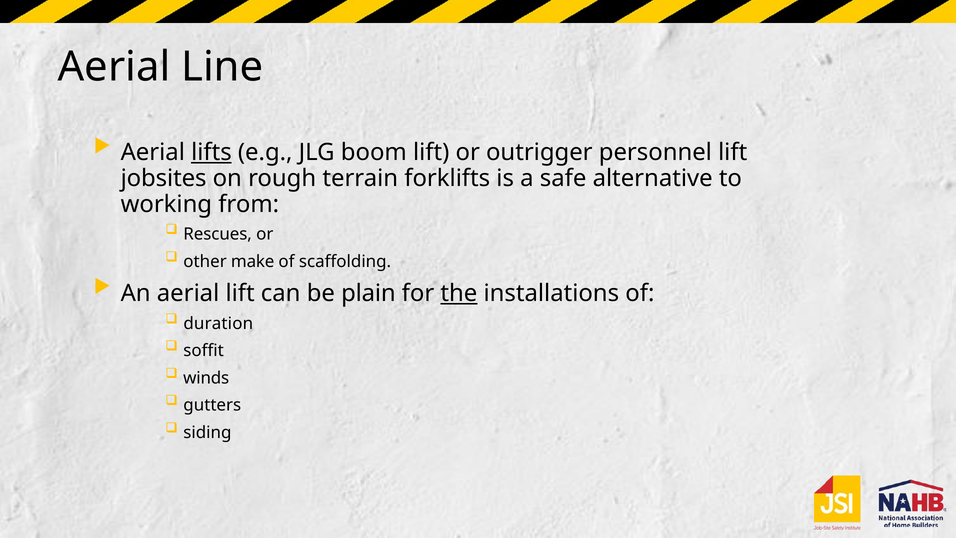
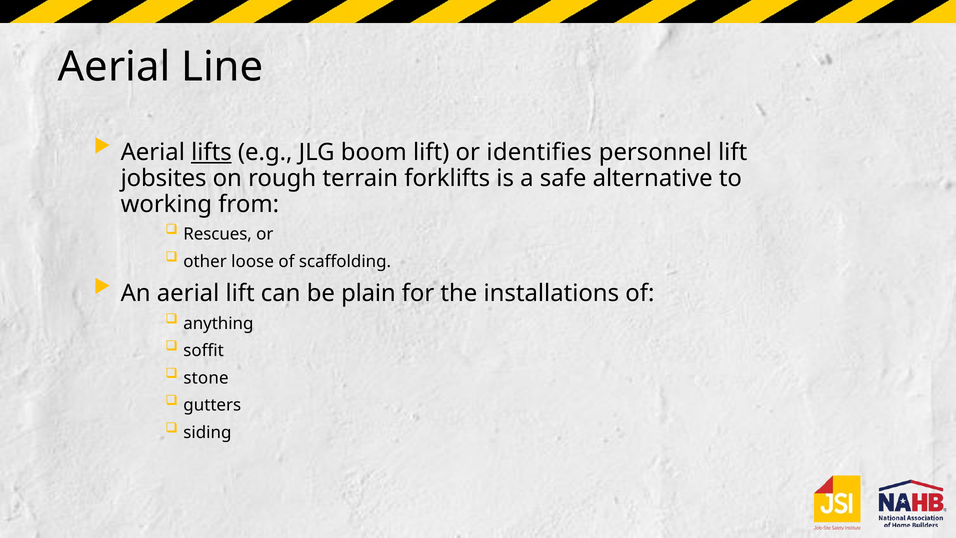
outrigger: outrigger -> identifies
make: make -> loose
the underline: present -> none
duration: duration -> anything
winds: winds -> stone
